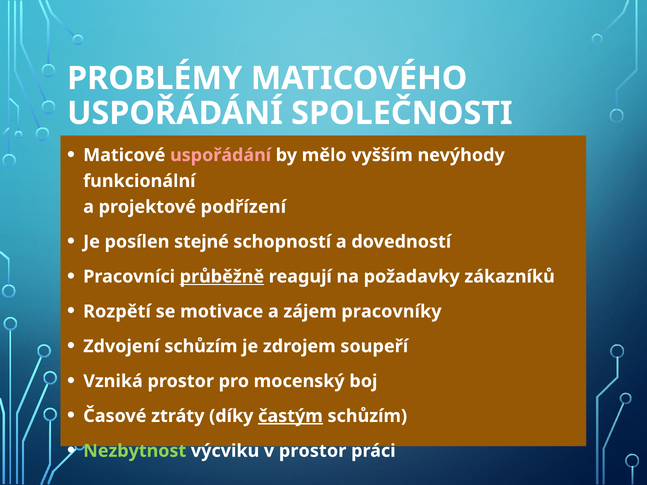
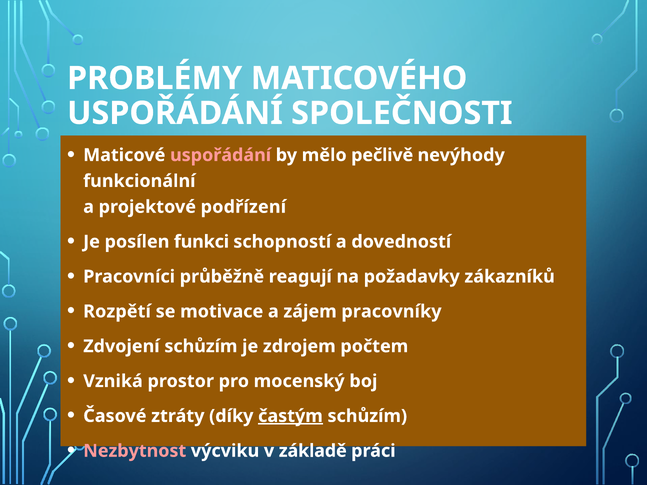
vyšším: vyšším -> pečlivě
stejné: stejné -> funkci
průběžně underline: present -> none
soupeří: soupeří -> počtem
Nezbytnost colour: light green -> pink
v prostor: prostor -> základě
